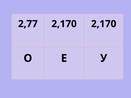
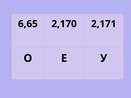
2,77: 2,77 -> 6,65
2,170 2,170: 2,170 -> 2,171
